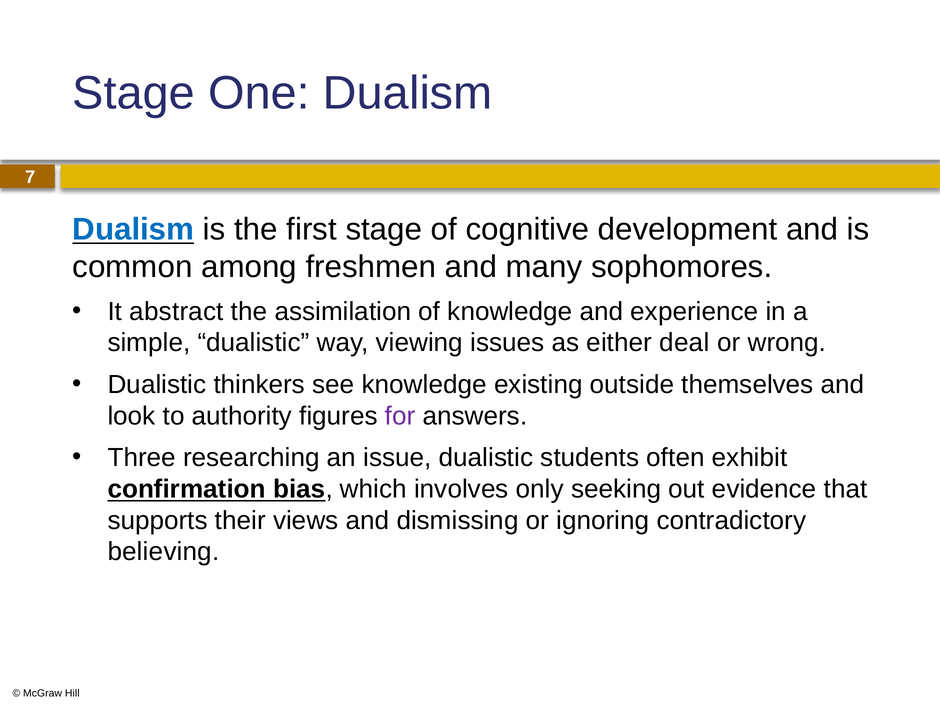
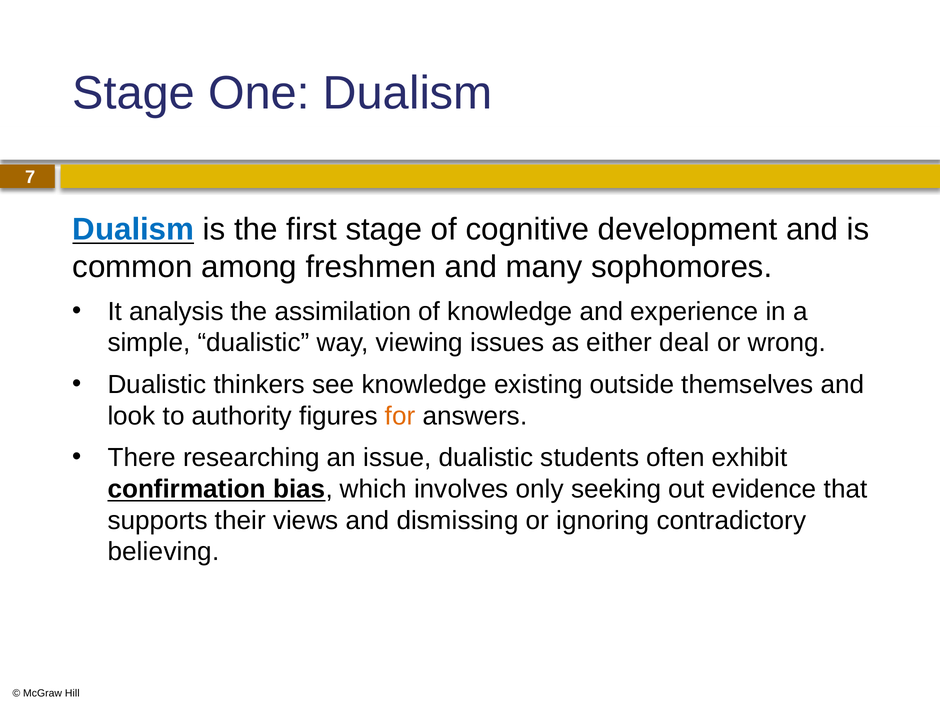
abstract: abstract -> analysis
for colour: purple -> orange
Three: Three -> There
